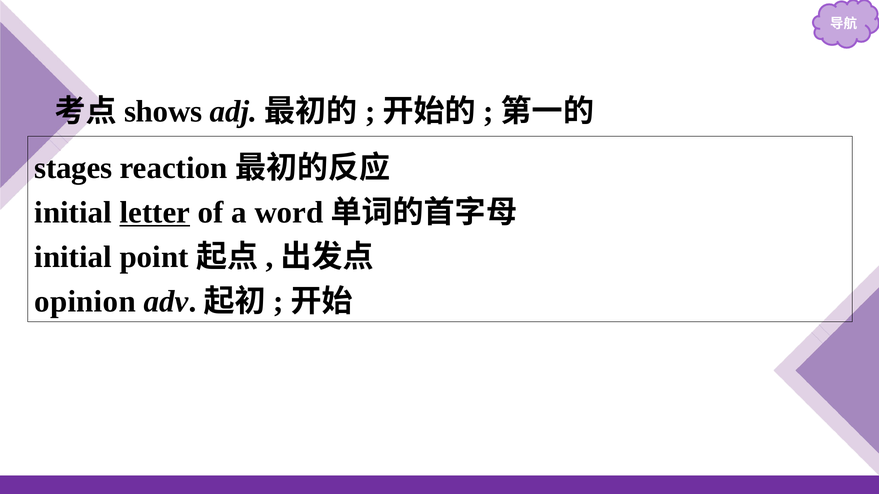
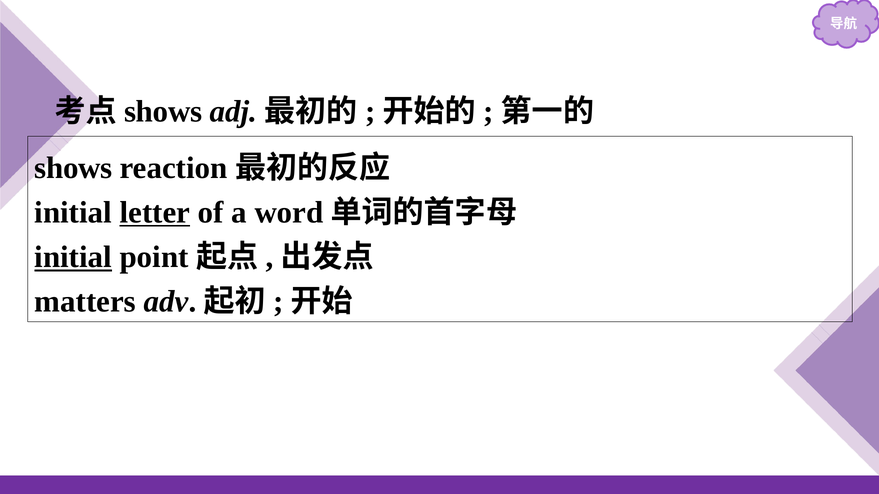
stages at (73, 168): stages -> shows
initial at (73, 257) underline: none -> present
opinion: opinion -> matters
